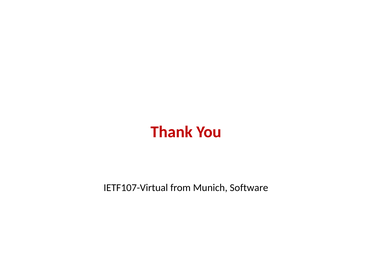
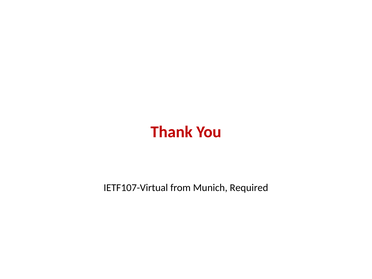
Software: Software -> Required
